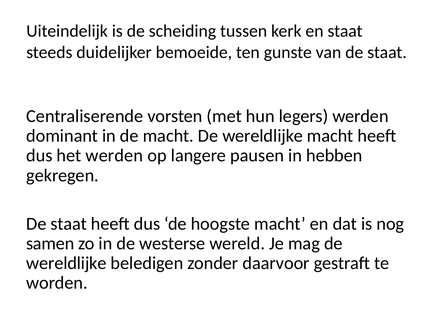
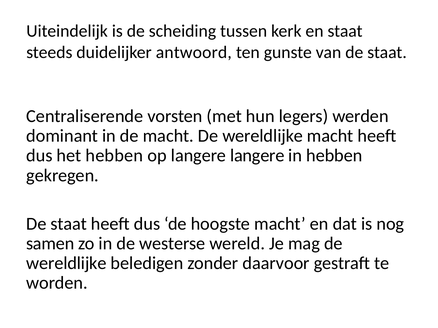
bemoeide: bemoeide -> antwoord
het werden: werden -> hebben
langere pausen: pausen -> langere
